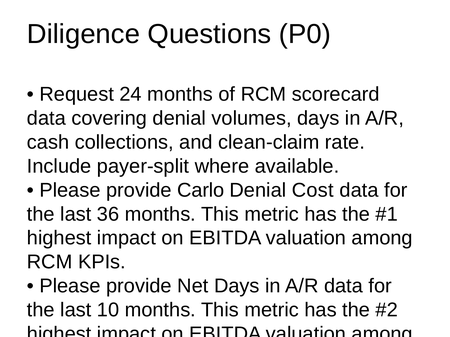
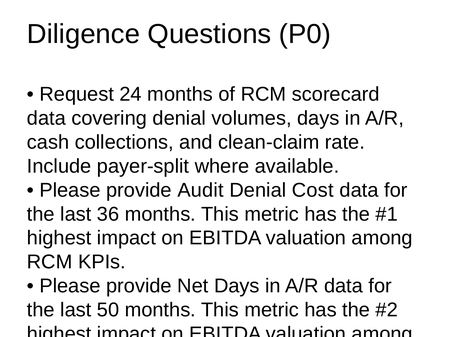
Carlo: Carlo -> Audit
10: 10 -> 50
